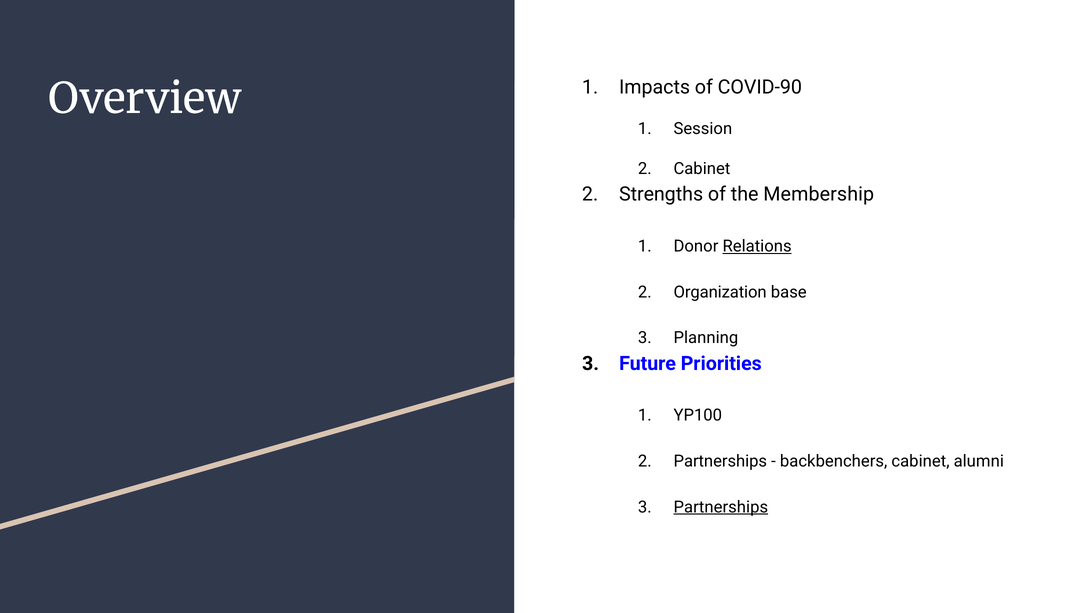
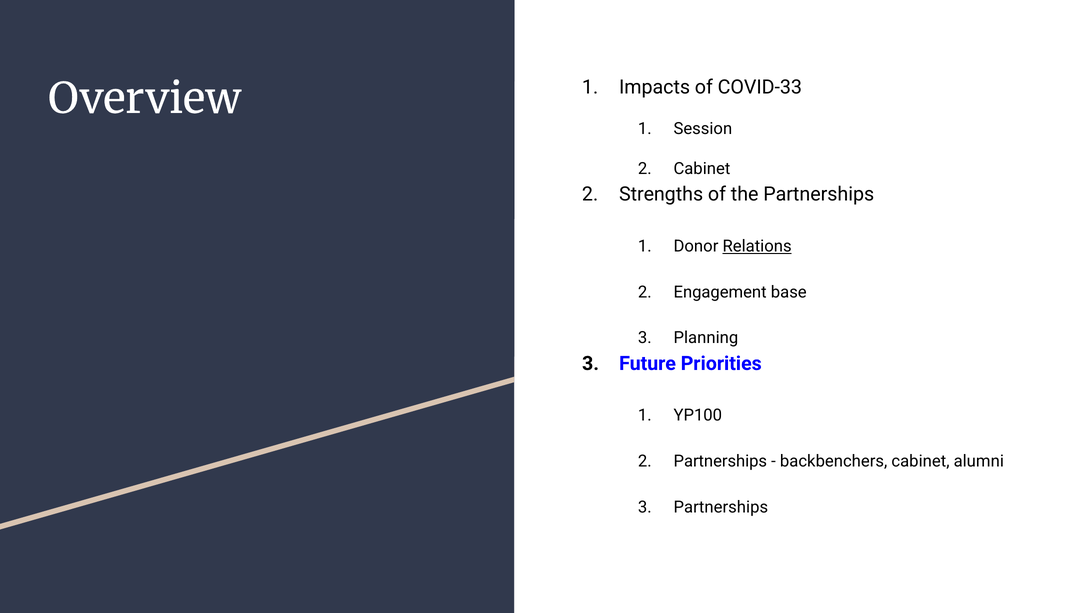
COVID-90: COVID-90 -> COVID-33
the Membership: Membership -> Partnerships
Organization: Organization -> Engagement
Partnerships at (721, 507) underline: present -> none
